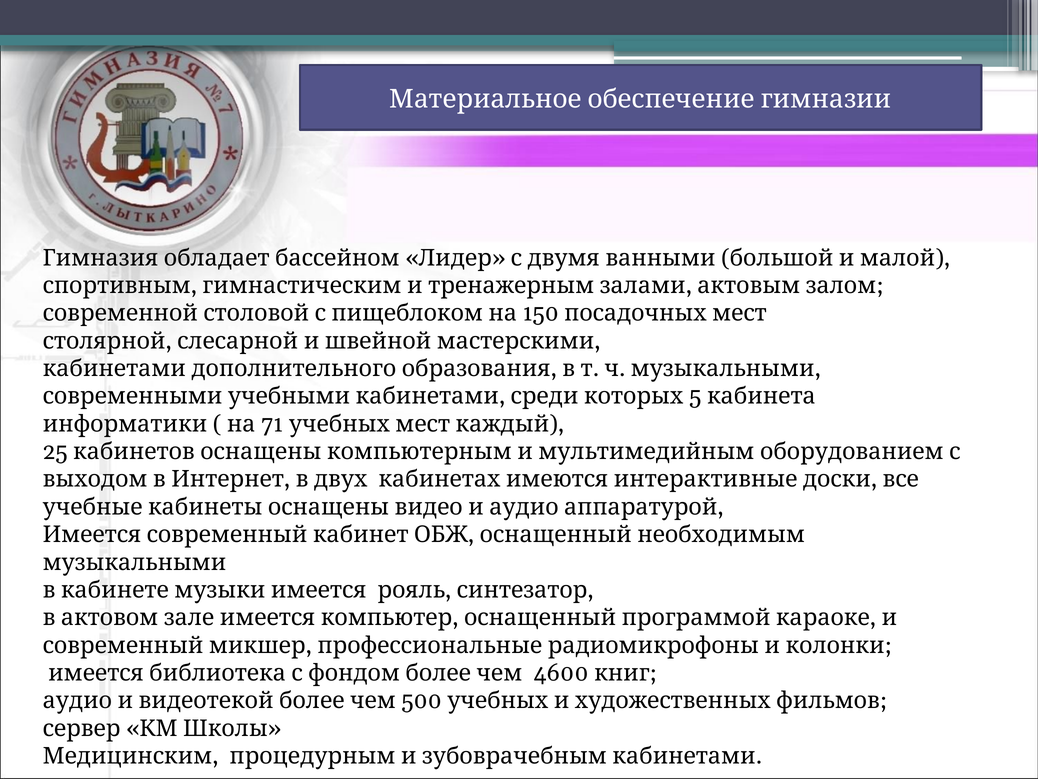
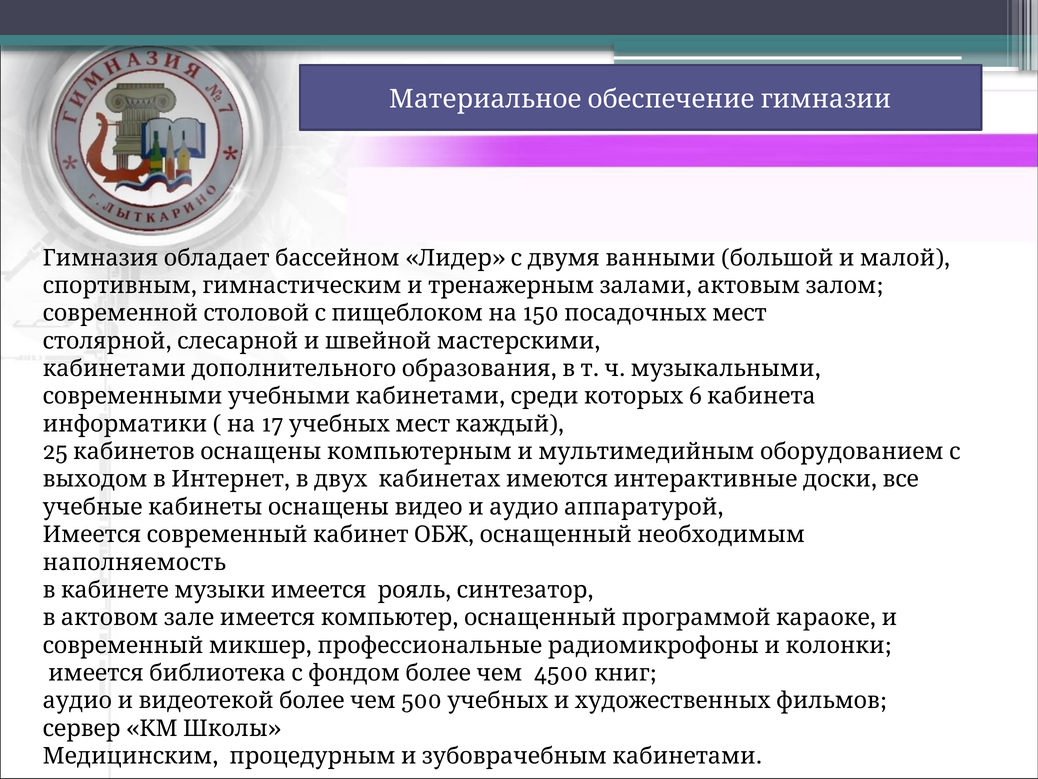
5: 5 -> 6
71: 71 -> 17
музыкальными at (134, 562): музыкальными -> наполняемость
4600: 4600 -> 4500
